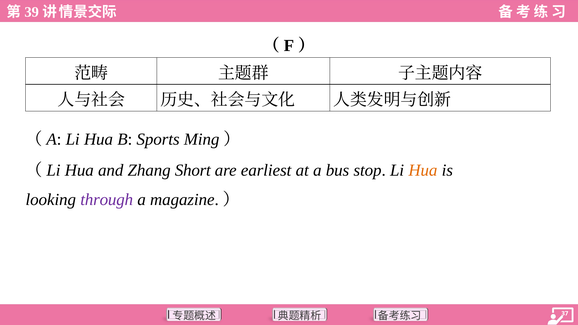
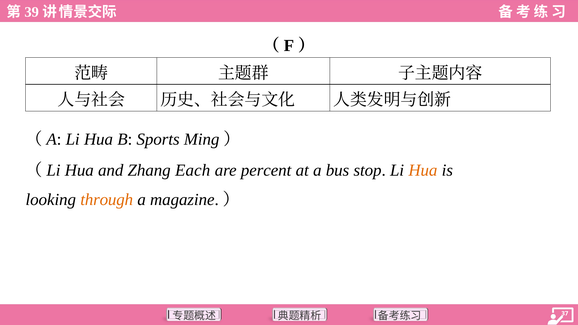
Short: Short -> Each
earliest: earliest -> percent
through colour: purple -> orange
